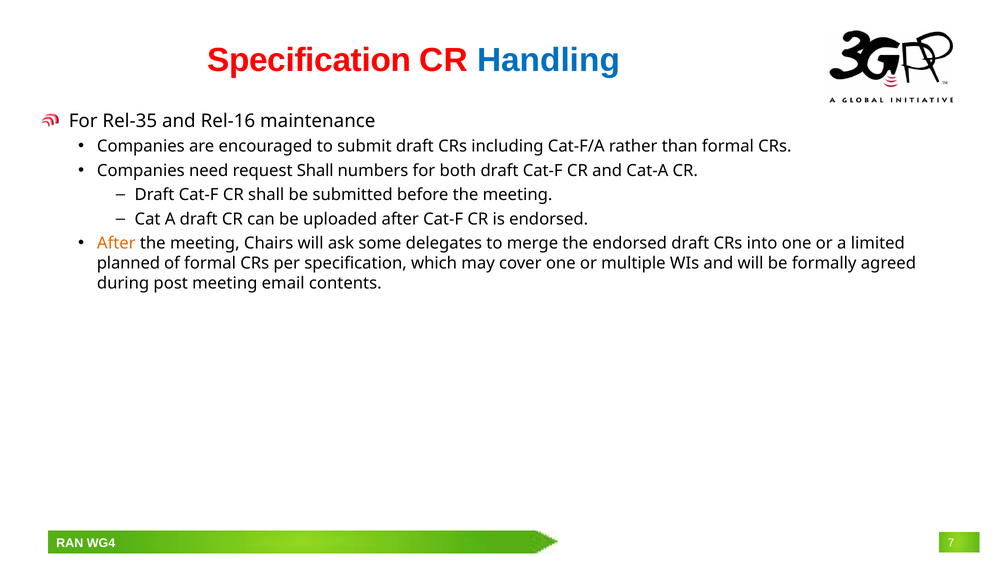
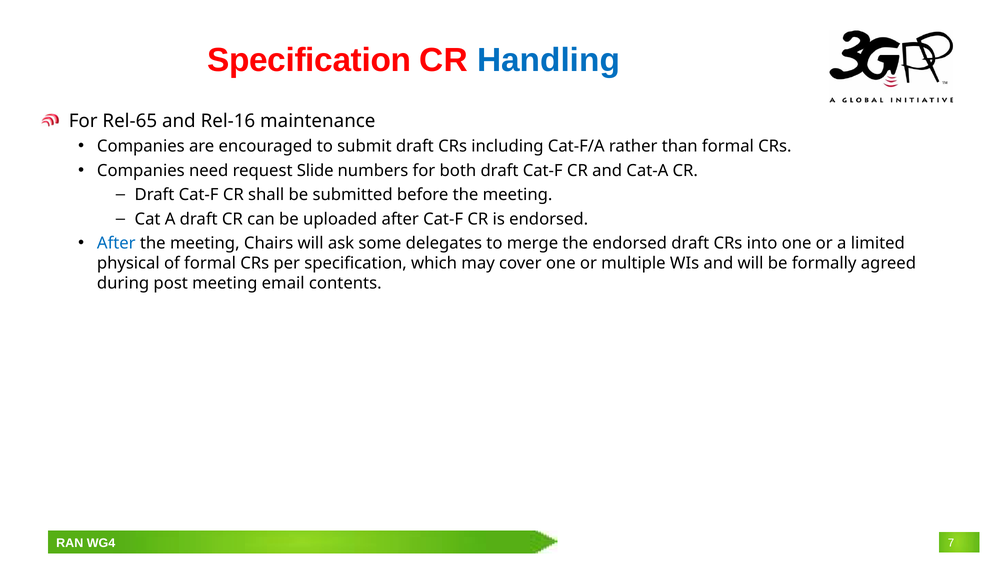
Rel-35: Rel-35 -> Rel-65
request Shall: Shall -> Slide
After at (116, 243) colour: orange -> blue
planned: planned -> physical
